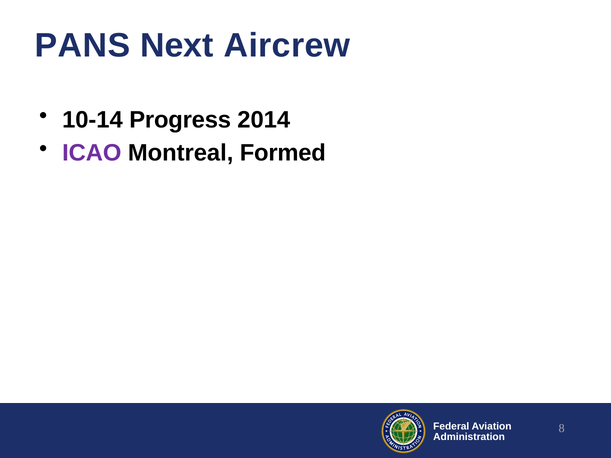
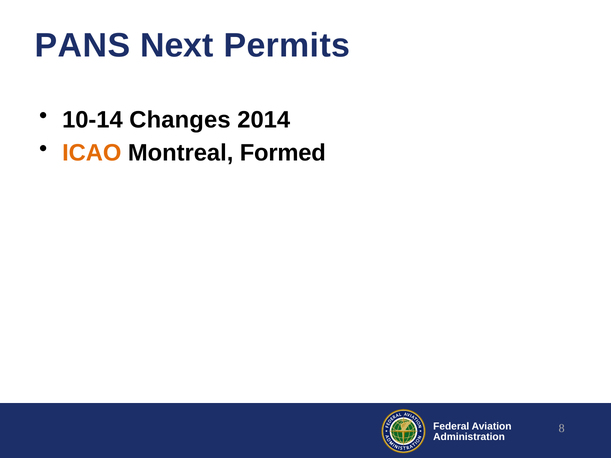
Aircrew: Aircrew -> Permits
Progress: Progress -> Changes
ICAO colour: purple -> orange
